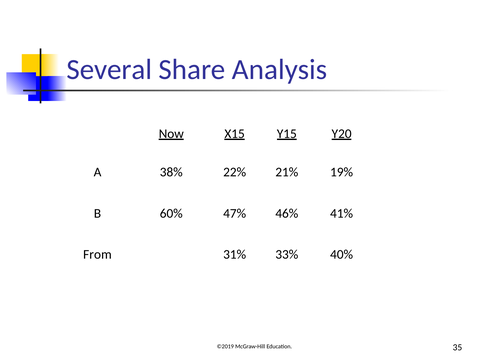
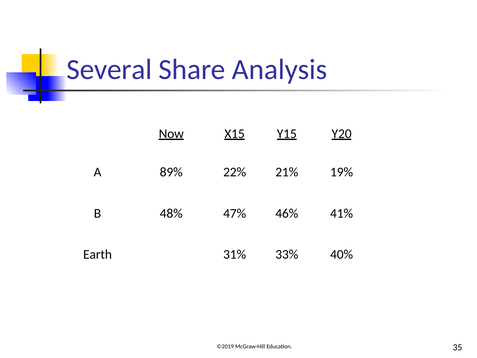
38%: 38% -> 89%
60%: 60% -> 48%
From: From -> Earth
